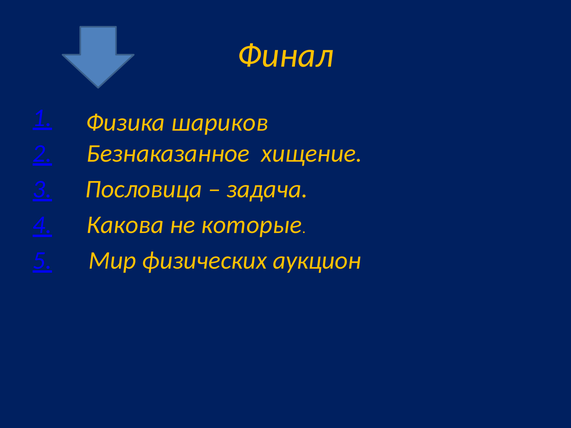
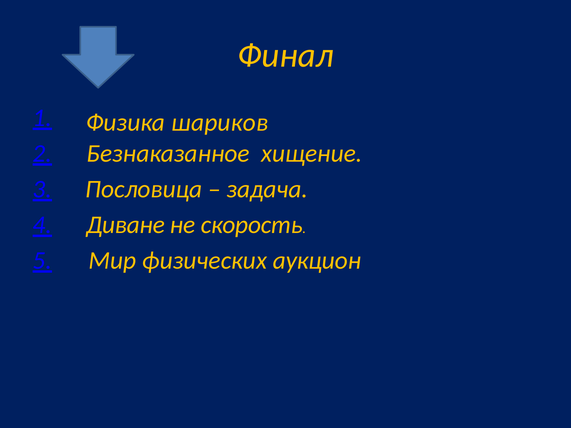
Какова: Какова -> Диване
которые: которые -> скорость
